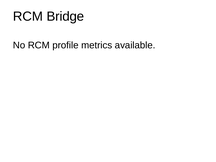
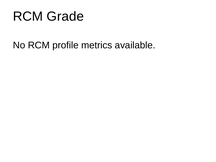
Bridge: Bridge -> Grade
